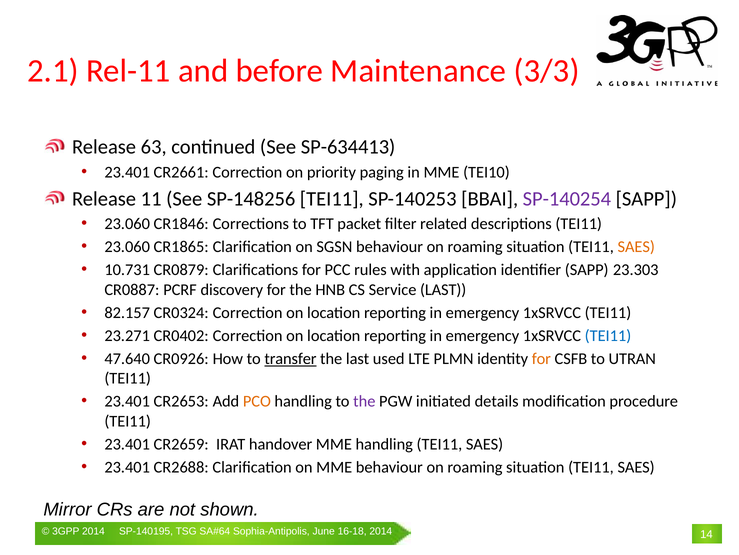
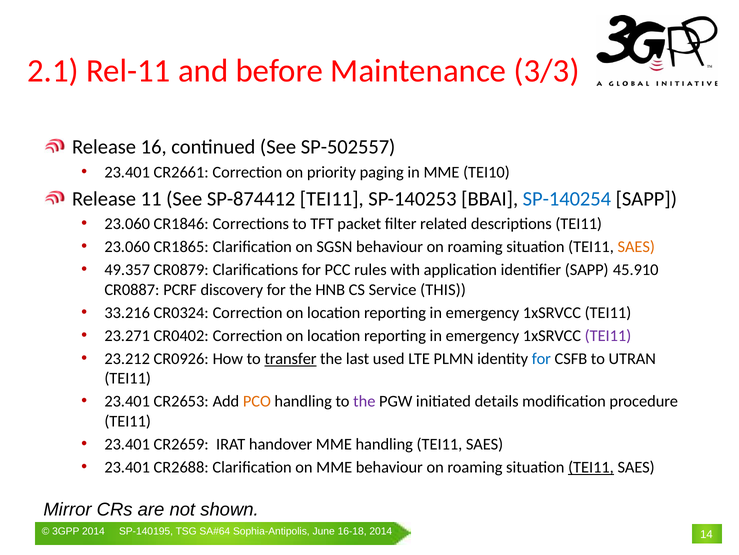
63: 63 -> 16
SP-634413: SP-634413 -> SP-502557
SP-148256: SP-148256 -> SP-874412
SP-140254 colour: purple -> blue
10.731: 10.731 -> 49.357
23.303: 23.303 -> 45.910
Service LAST: LAST -> THIS
82.157: 82.157 -> 33.216
TEI11 at (608, 335) colour: blue -> purple
47.640: 47.640 -> 23.212
for at (541, 358) colour: orange -> blue
TEI11 at (591, 467) underline: none -> present
